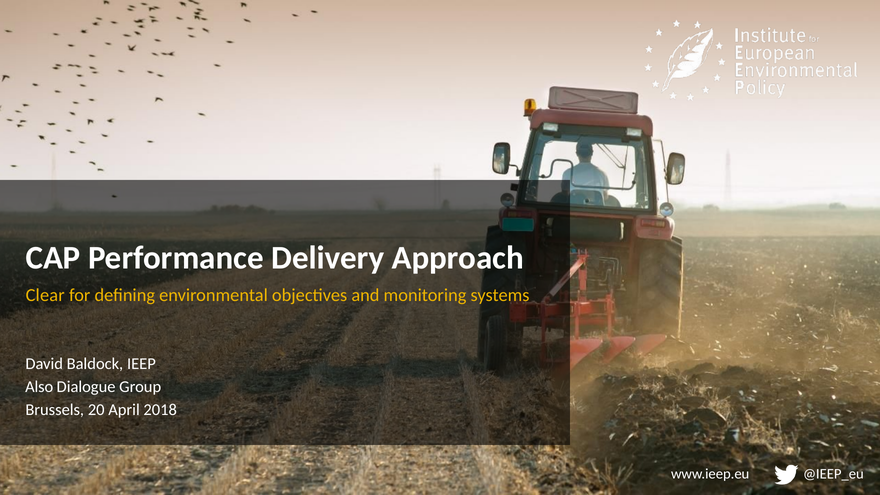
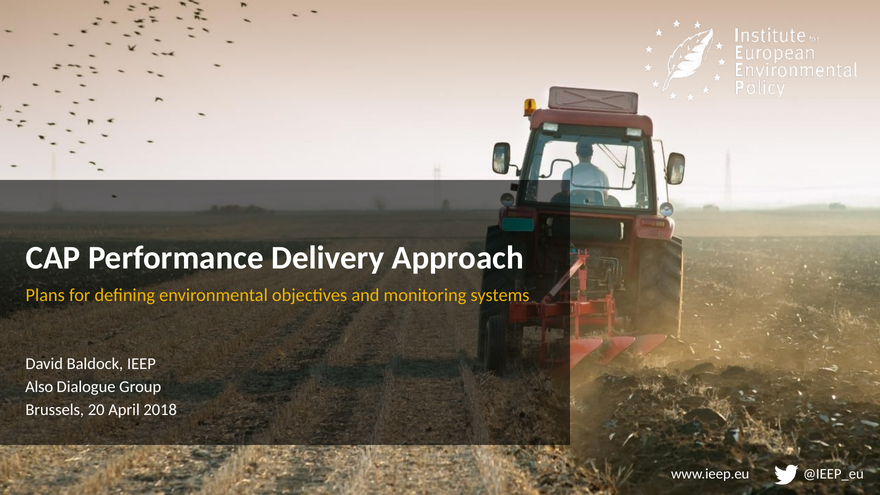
Clear: Clear -> Plans
